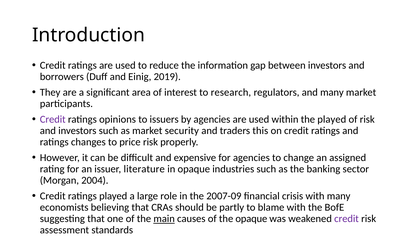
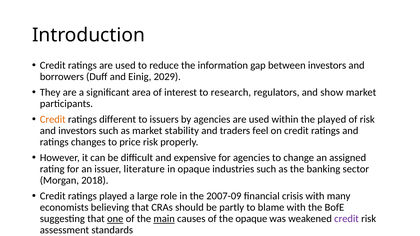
2019: 2019 -> 2029
and many: many -> show
Credit at (53, 120) colour: purple -> orange
opinions: opinions -> different
security: security -> stability
this: this -> feel
2004: 2004 -> 2018
one underline: none -> present
